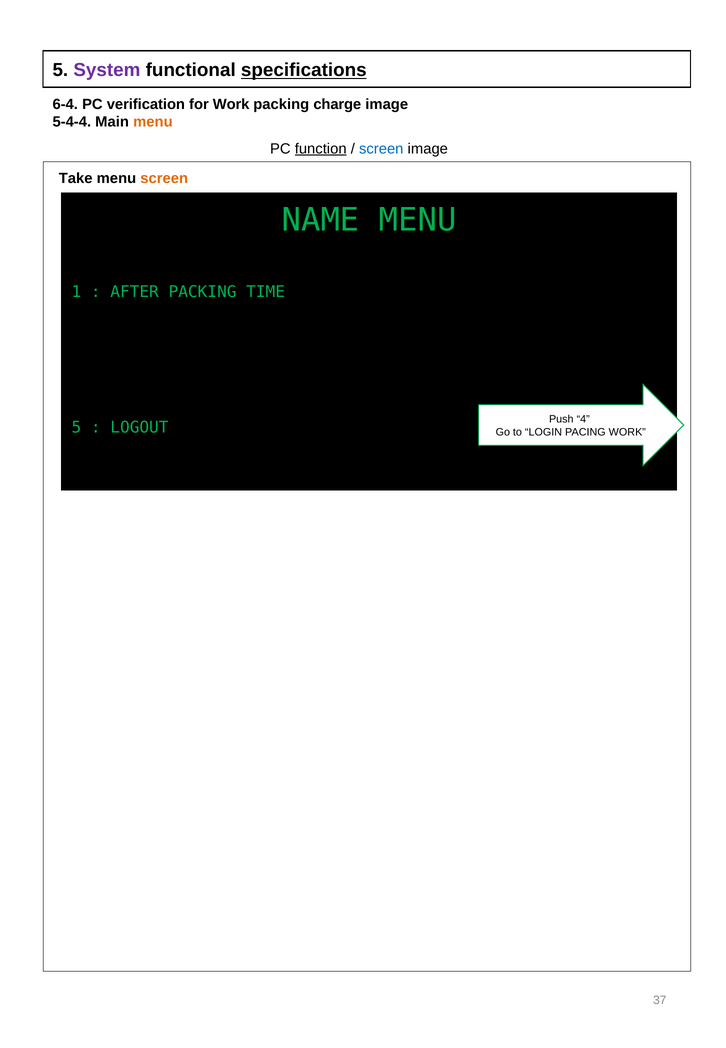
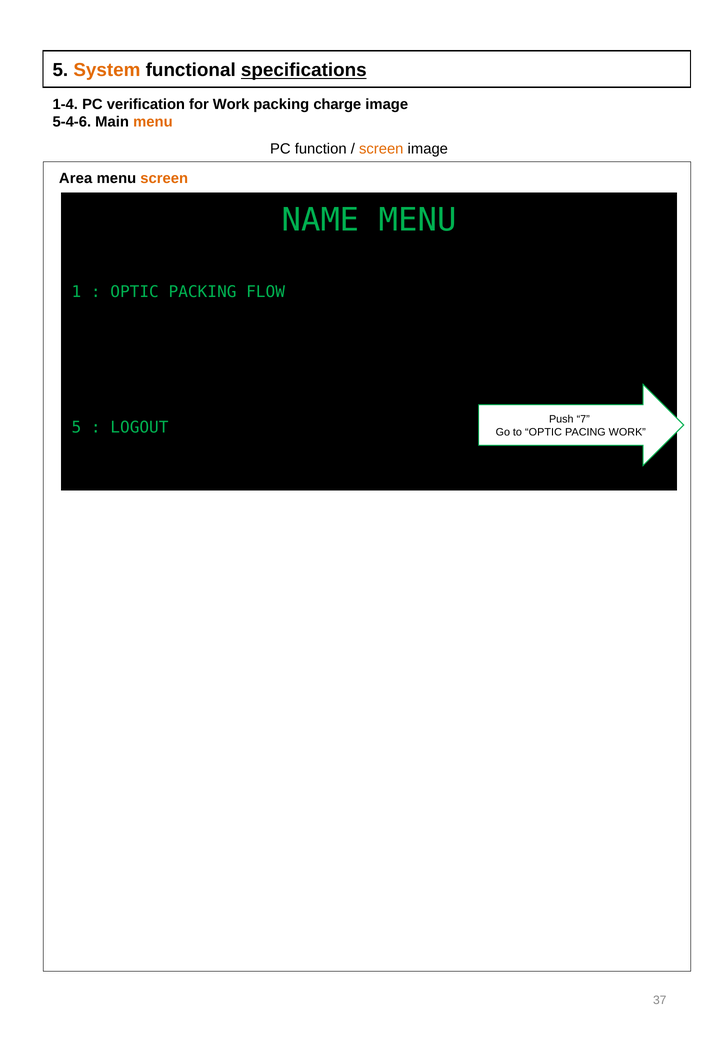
System colour: purple -> orange
6-4: 6-4 -> 1-4
5-4-4: 5-4-4 -> 5-4-6
function underline: present -> none
screen at (381, 149) colour: blue -> orange
Take: Take -> Area
AFTER at (135, 292): AFTER -> OPTIC
TIME: TIME -> FLOW
4: 4 -> 7
to LOGIN: LOGIN -> OPTIC
